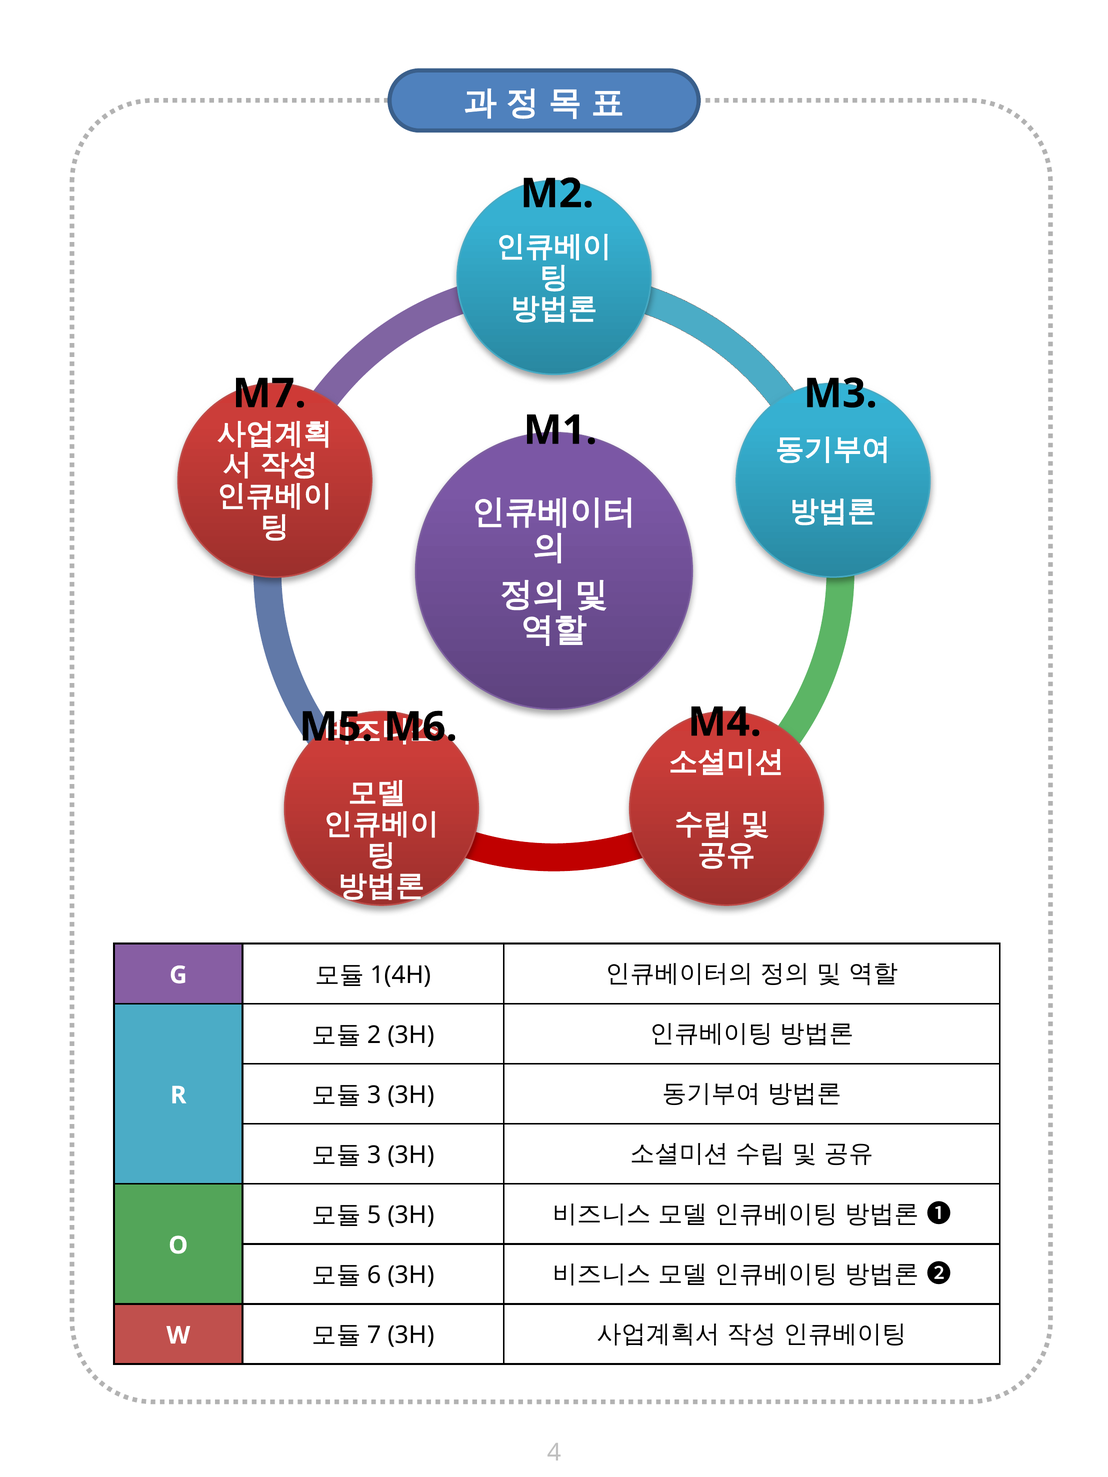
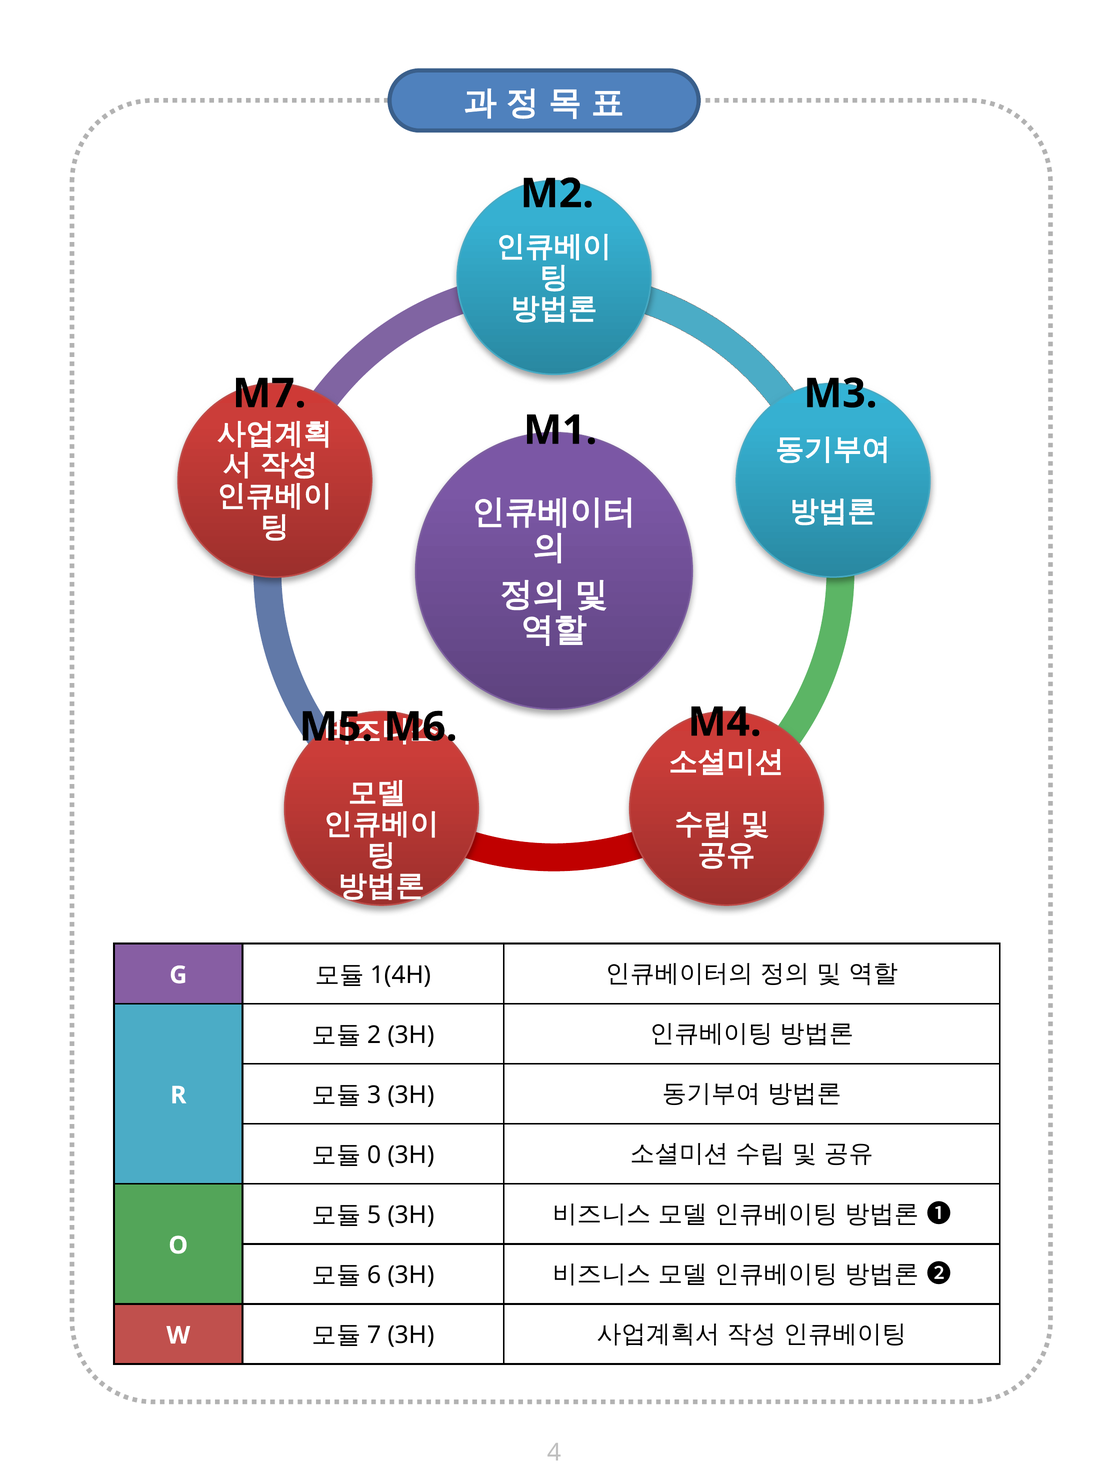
3 at (374, 1155): 3 -> 0
